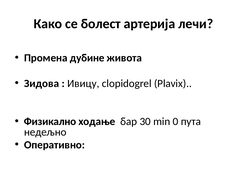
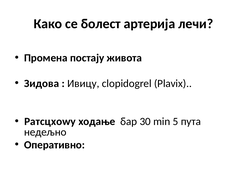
дубине: дубине -> постају
Физикално: Физикално -> Ратсцхоwу
0: 0 -> 5
